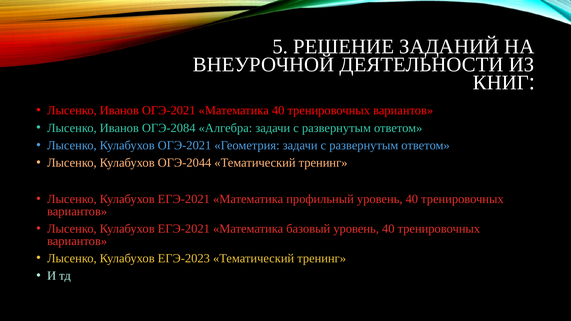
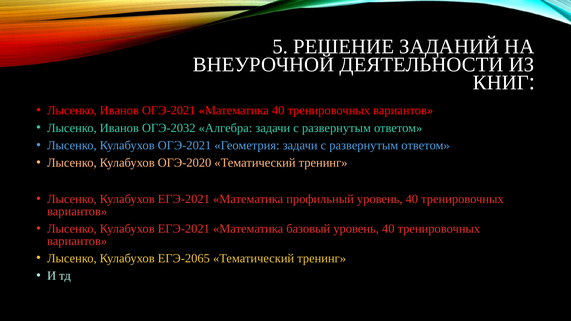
ОГЭ-2084: ОГЭ-2084 -> ОГЭ-2032
ОГЭ-2044: ОГЭ-2044 -> ОГЭ-2020
ЕГЭ-2023: ЕГЭ-2023 -> ЕГЭ-2065
